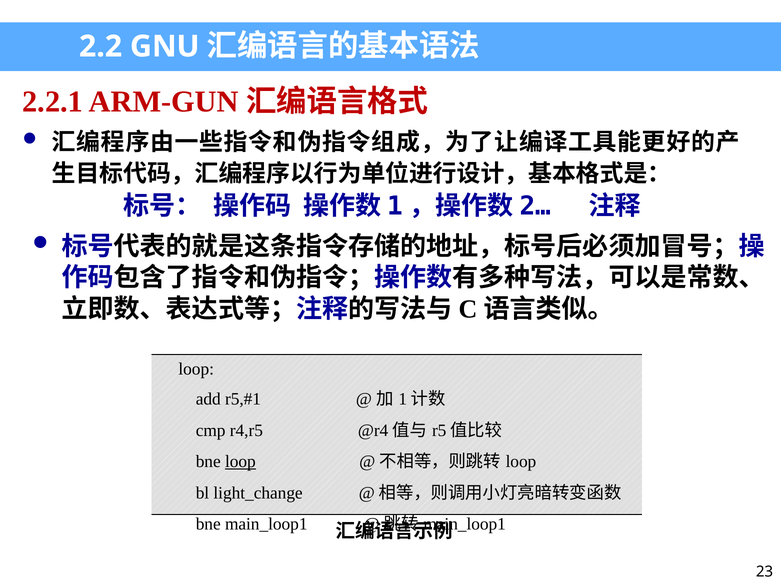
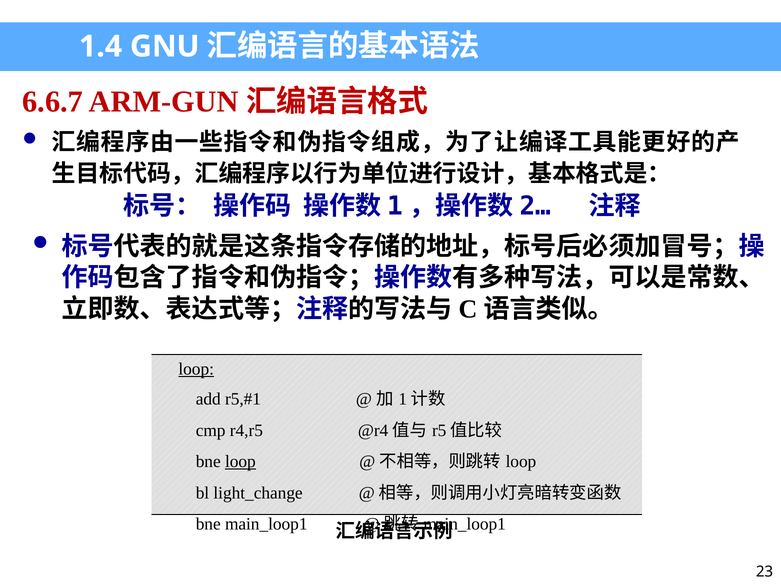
2.2: 2.2 -> 1.4
2.2.1: 2.2.1 -> 6.6.7
loop at (196, 369) underline: none -> present
